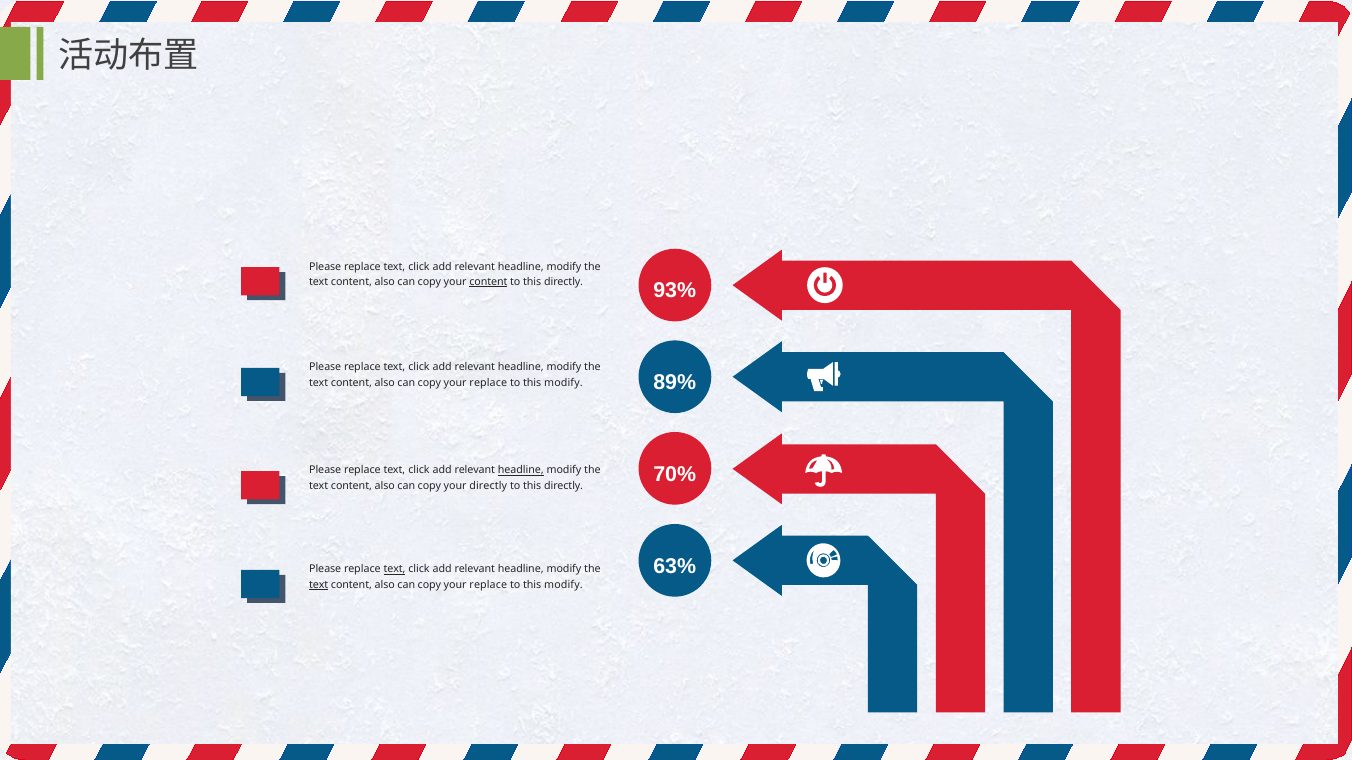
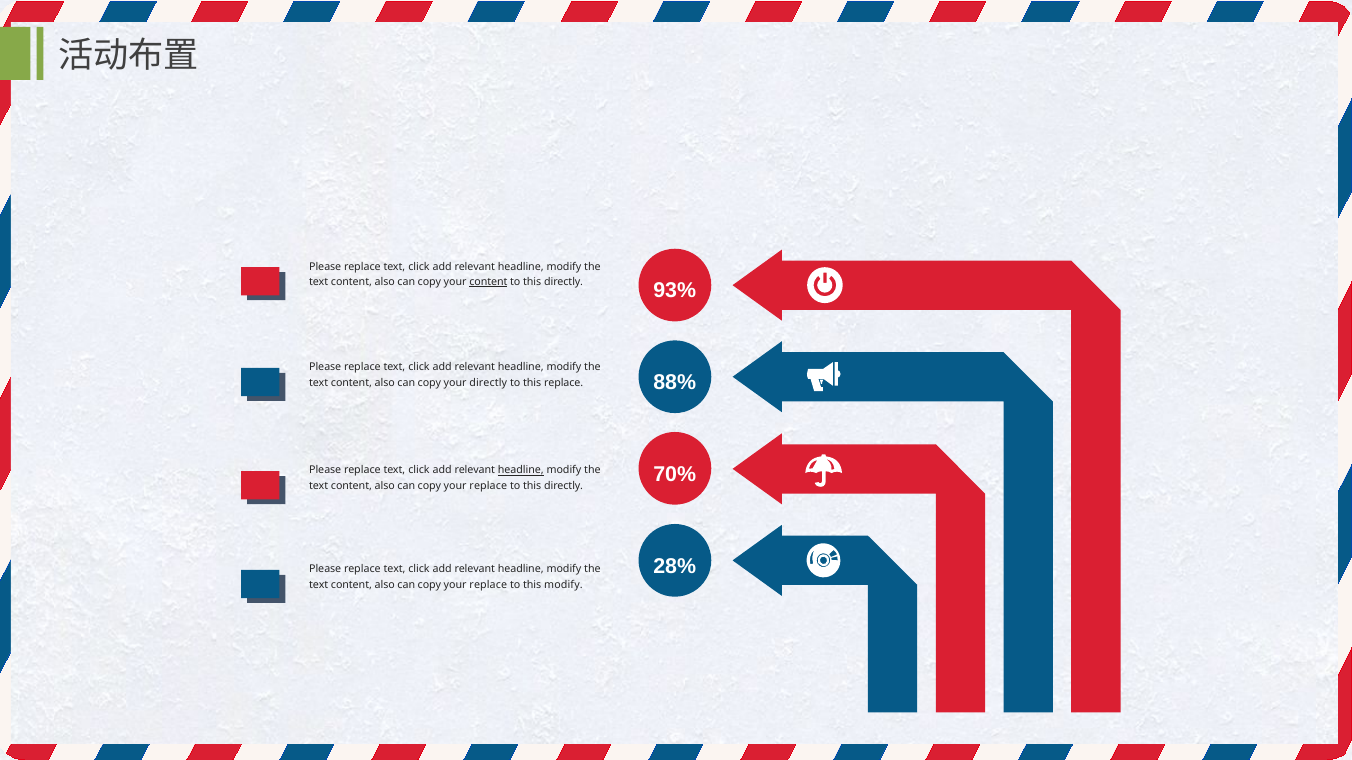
89%: 89% -> 88%
replace at (488, 383): replace -> directly
modify at (563, 383): modify -> replace
directly at (488, 486): directly -> replace
63%: 63% -> 28%
text at (395, 570) underline: present -> none
text at (319, 585) underline: present -> none
